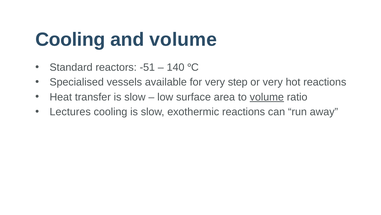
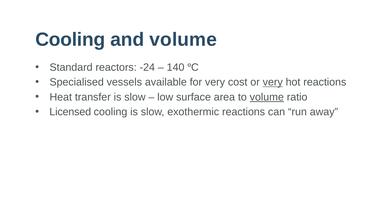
-51: -51 -> -24
step: step -> cost
very at (273, 82) underline: none -> present
Lectures: Lectures -> Licensed
